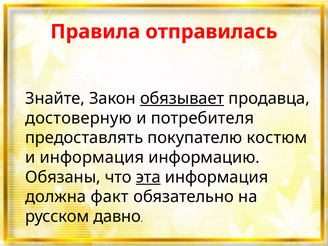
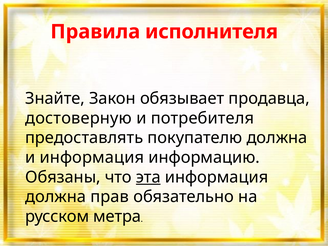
отправилась: отправилась -> исполнителя
обязывает underline: present -> none
покупателю костюм: костюм -> должна
факт: факт -> прав
давно: давно -> метра
